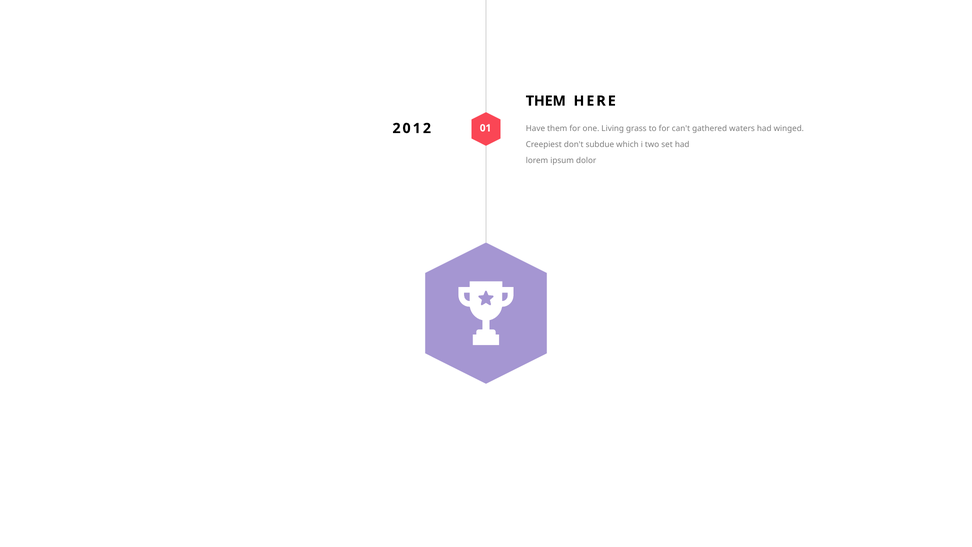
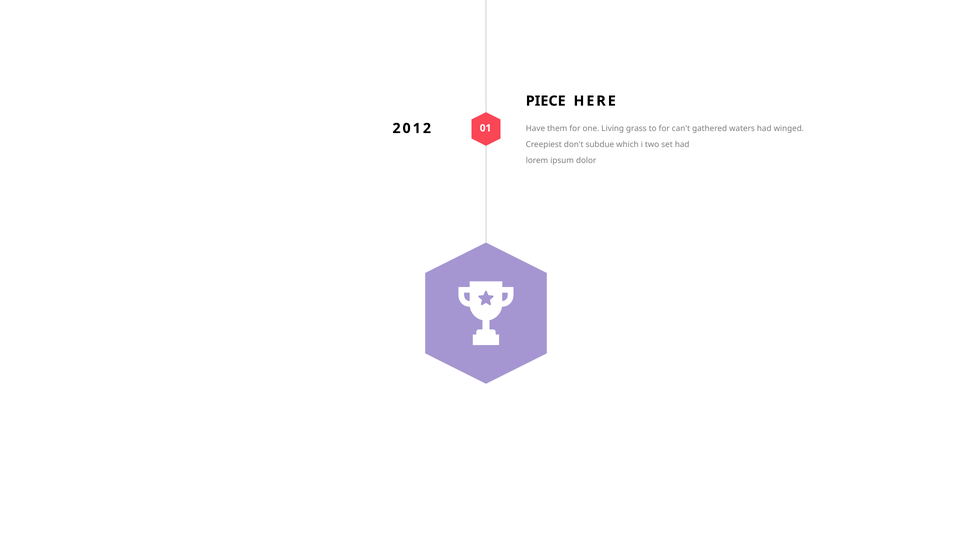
THEM at (546, 101): THEM -> PIECE
